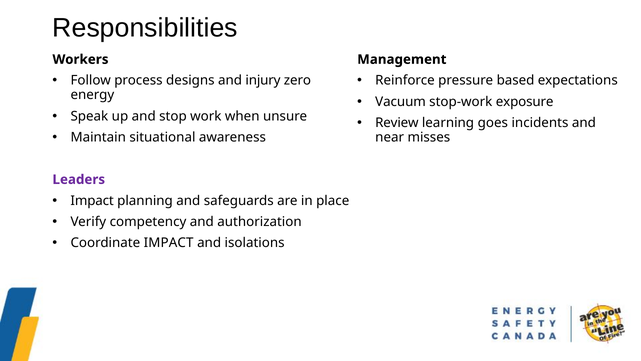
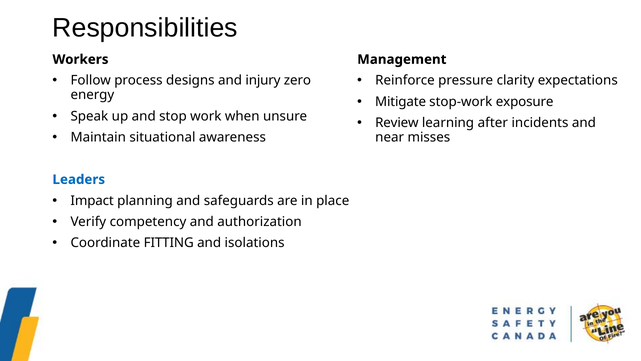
based: based -> clarity
Vacuum: Vacuum -> Mitigate
goes: goes -> after
Leaders colour: purple -> blue
Coordinate IMPACT: IMPACT -> FITTING
